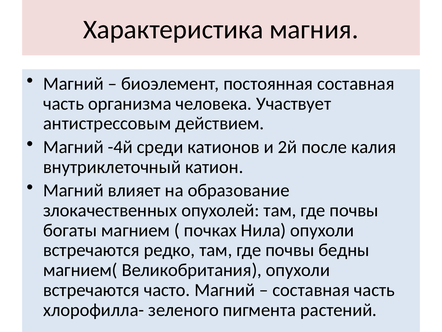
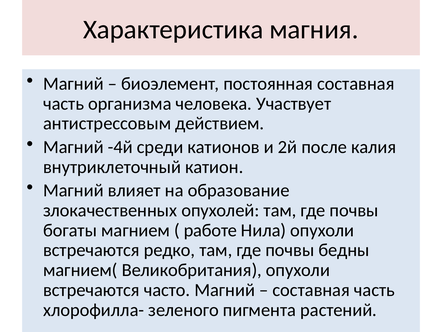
почках: почках -> работе
